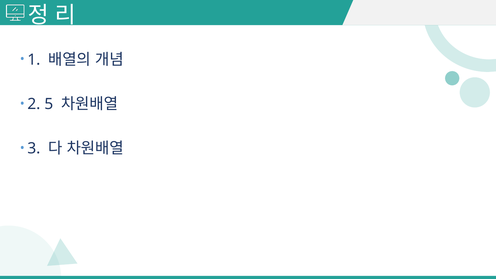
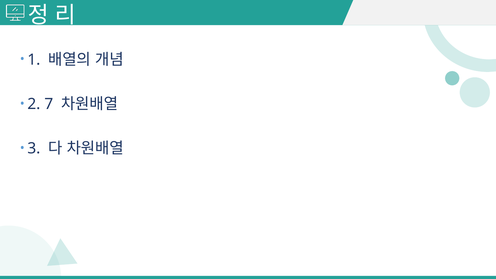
5: 5 -> 7
